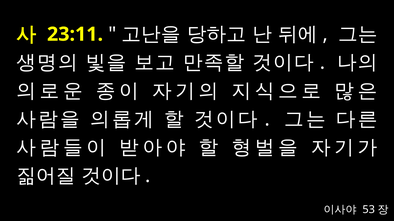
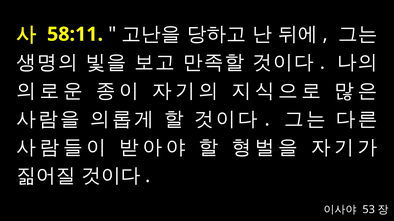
23:11: 23:11 -> 58:11
